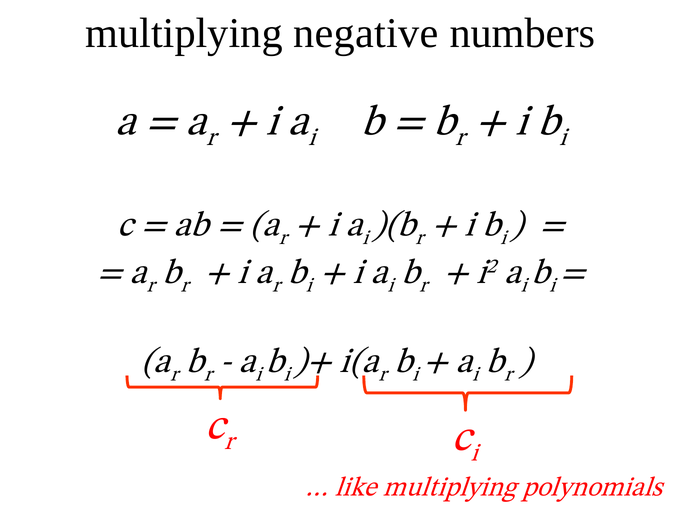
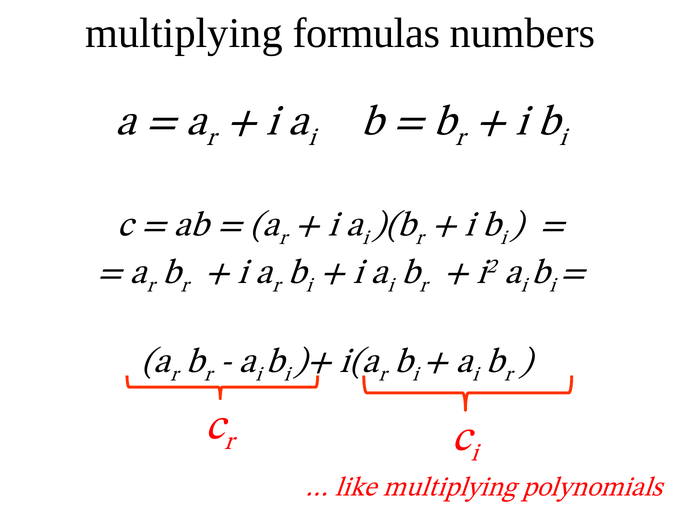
negative: negative -> formulas
